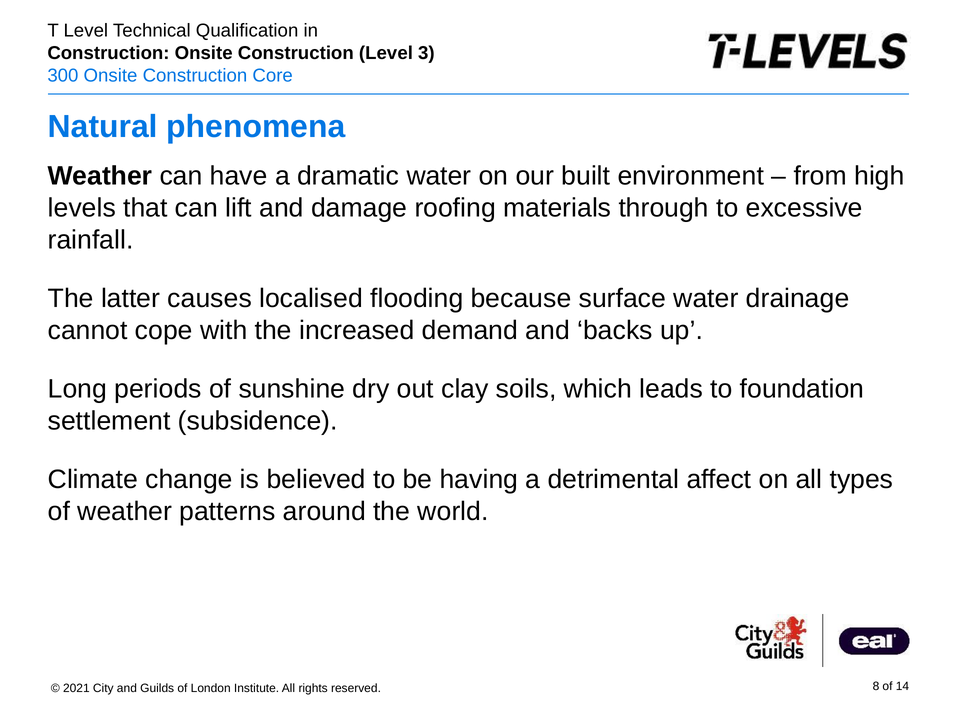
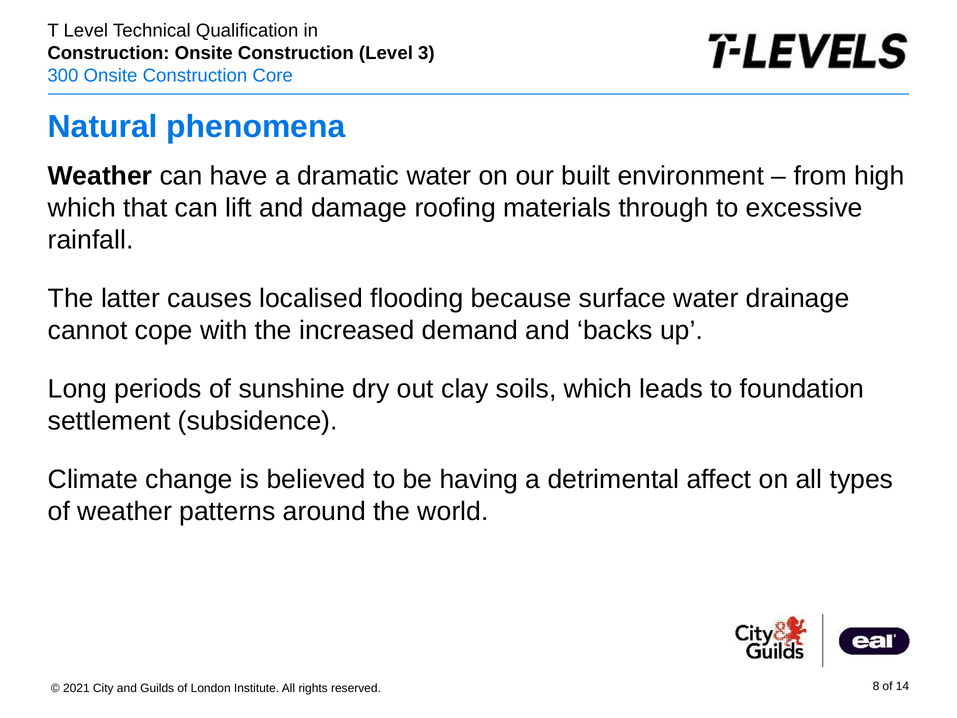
levels at (82, 208): levels -> which
